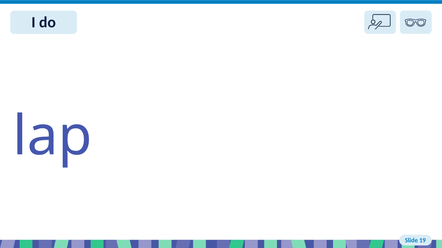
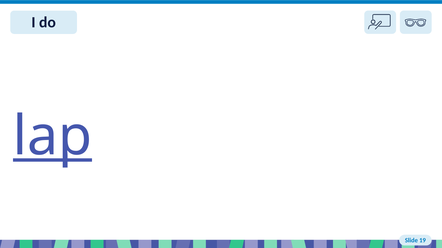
lap underline: none -> present
